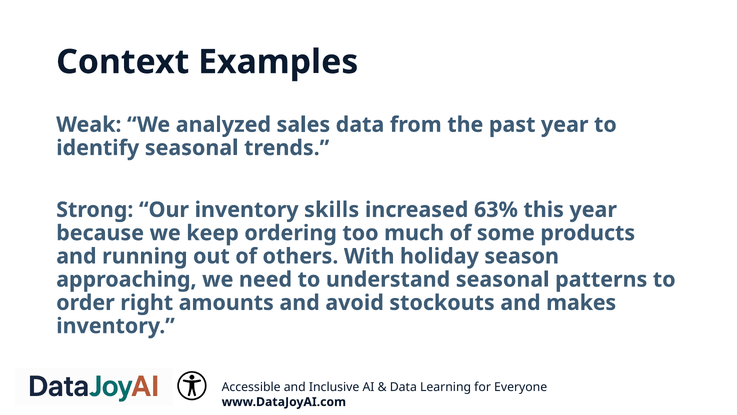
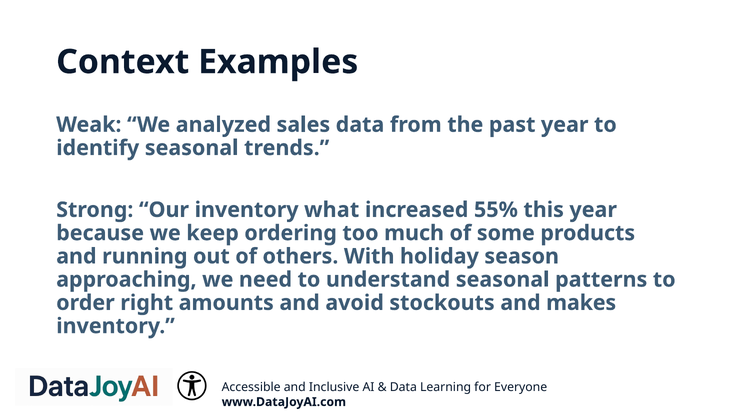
skills: skills -> what
63%: 63% -> 55%
